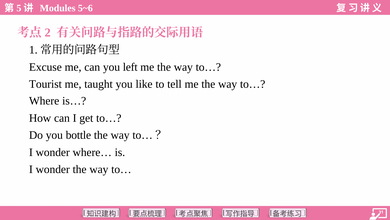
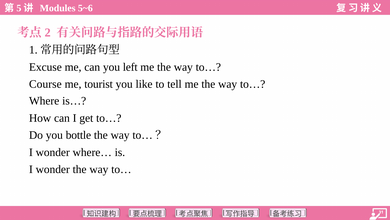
Tourist: Tourist -> Course
taught: taught -> tourist
